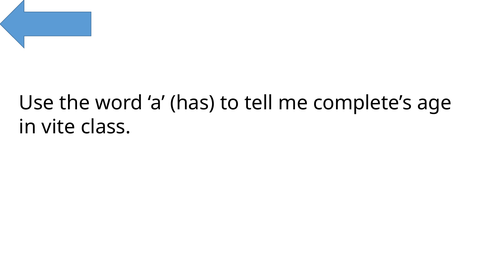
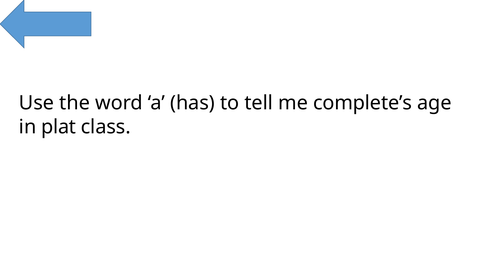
vite: vite -> plat
